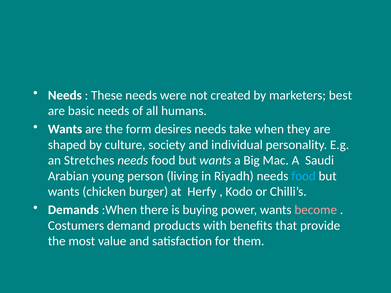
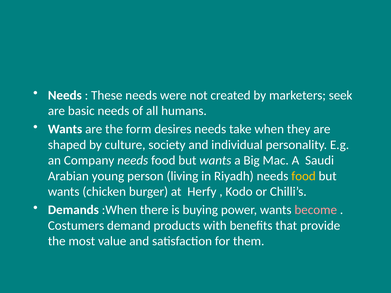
best: best -> seek
Stretches: Stretches -> Company
food at (304, 176) colour: light blue -> yellow
